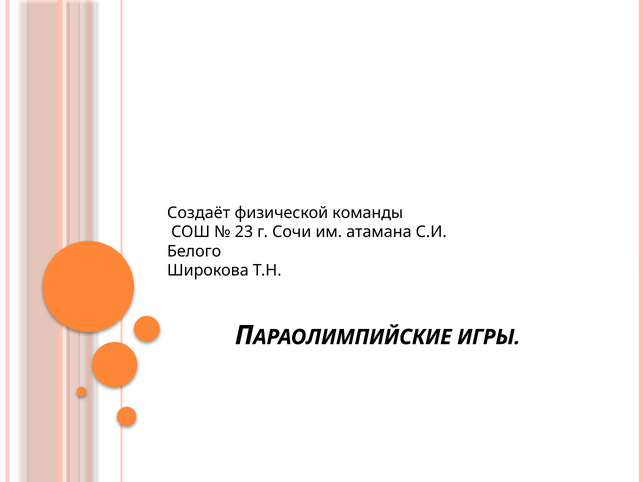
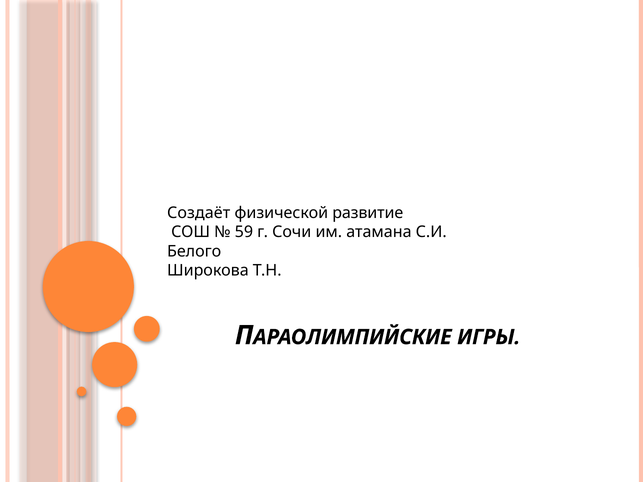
команды: команды -> развитие
23: 23 -> 59
